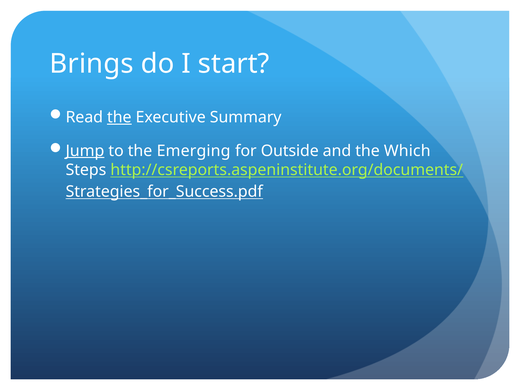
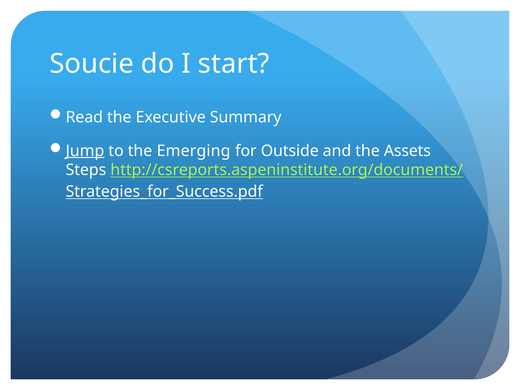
Brings: Brings -> Soucie
the at (119, 117) underline: present -> none
Which: Which -> Assets
